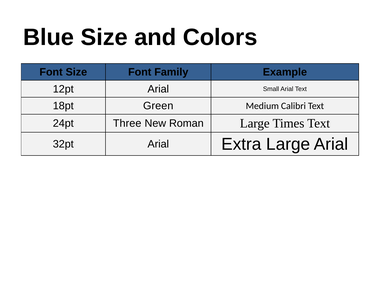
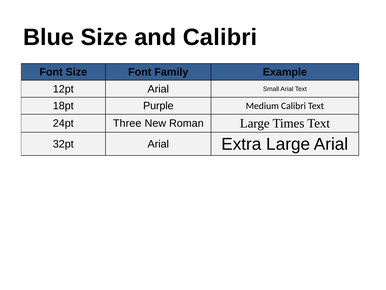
and Colors: Colors -> Calibri
Green: Green -> Purple
